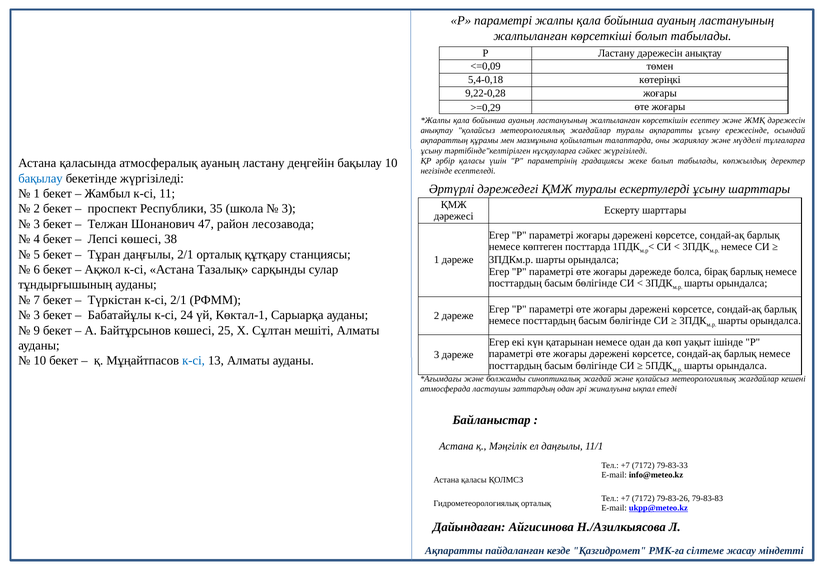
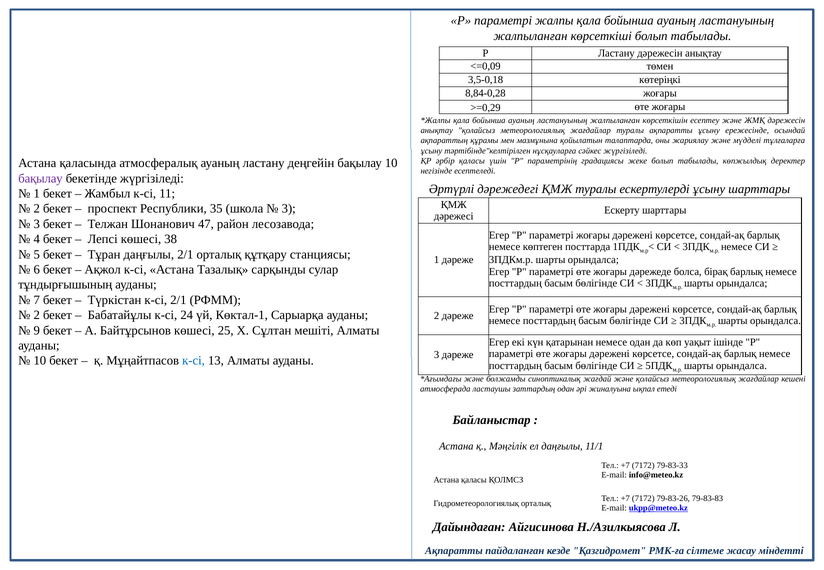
5,4-0,18: 5,4-0,18 -> 3,5-0,18
9,22-0,28: 9,22-0,28 -> 8,84-0,28
бақылау at (40, 179) colour: blue -> purple
3 at (37, 315): 3 -> 2
